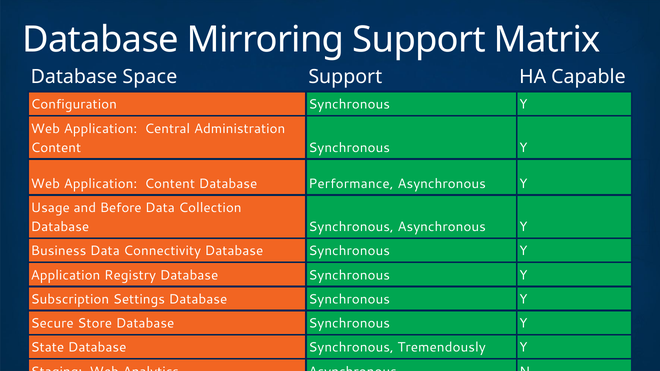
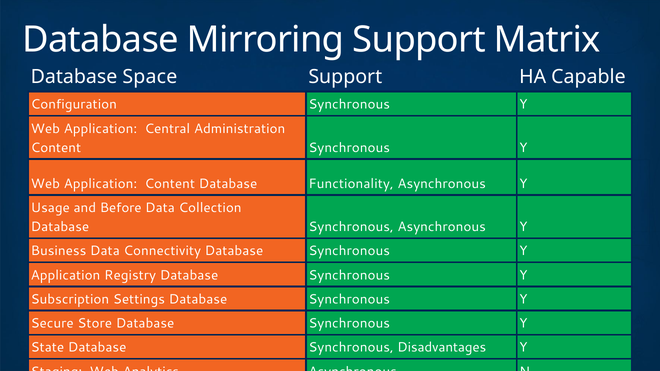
Performance: Performance -> Functionality
Tremendously: Tremendously -> Disadvantages
